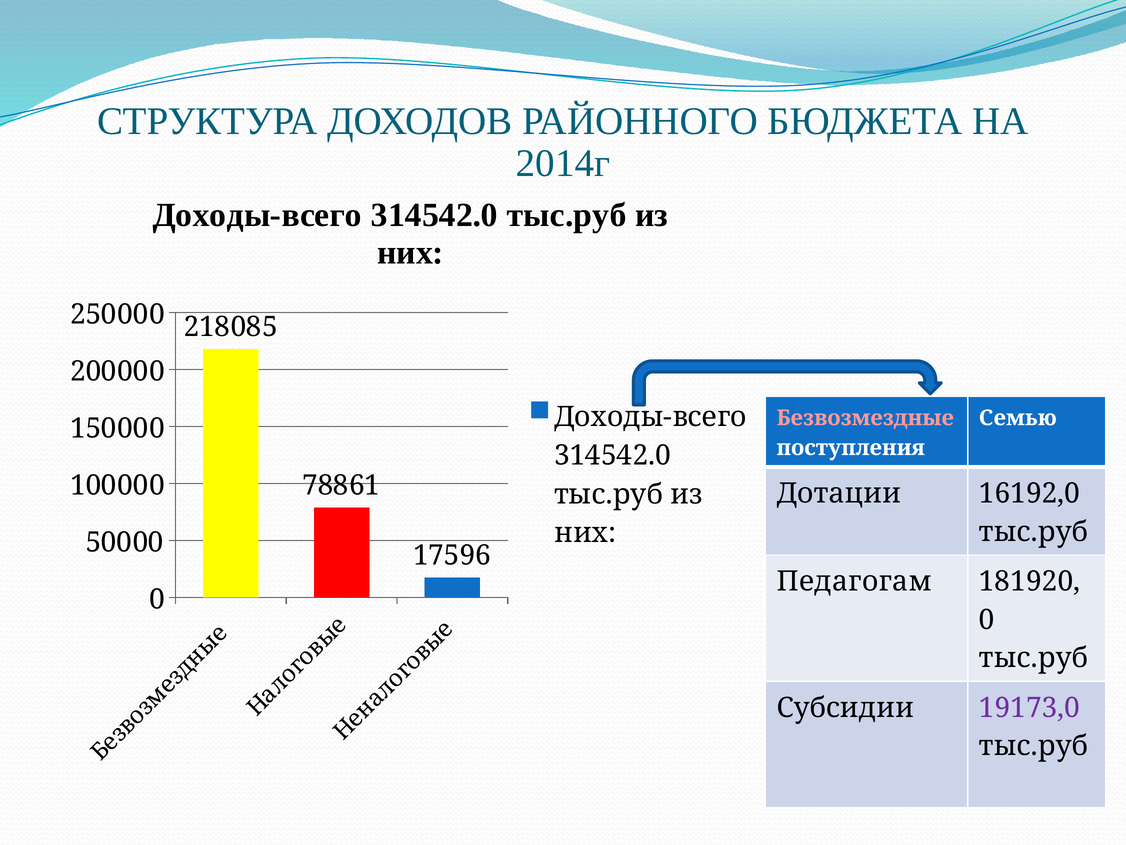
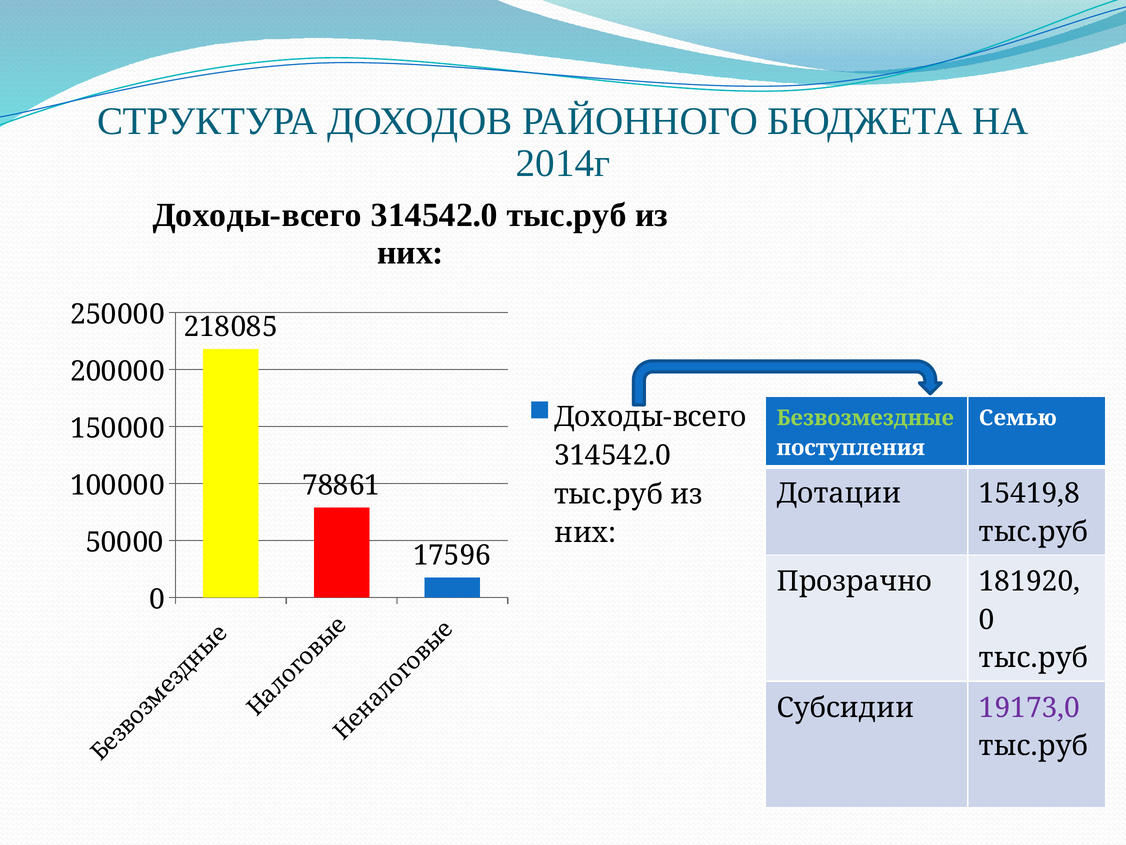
Безвозмездные colour: pink -> light green
16192,0: 16192,0 -> 15419,8
Педагогам: Педагогам -> Прозрачно
